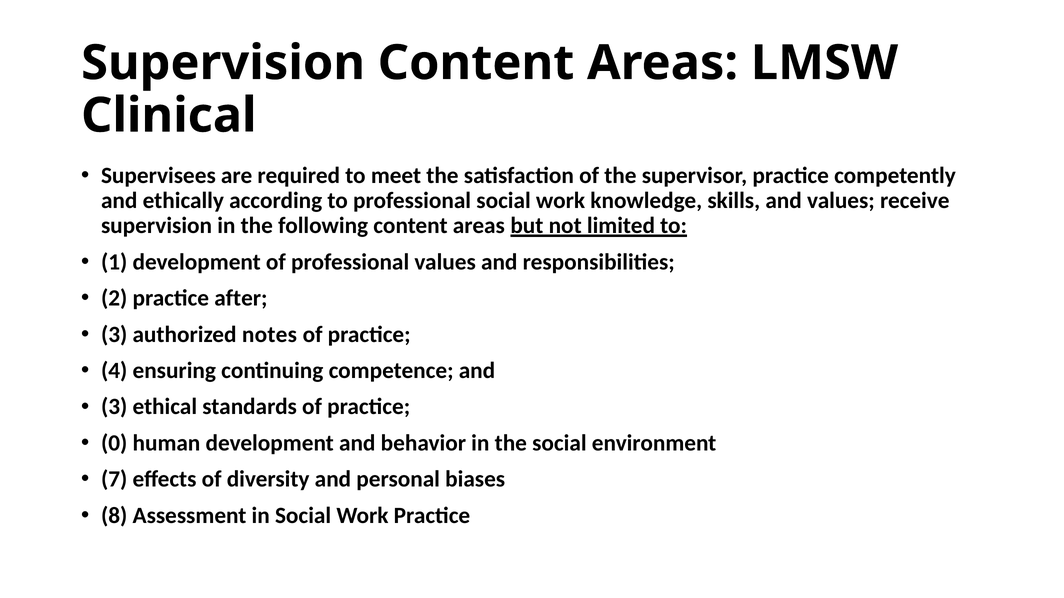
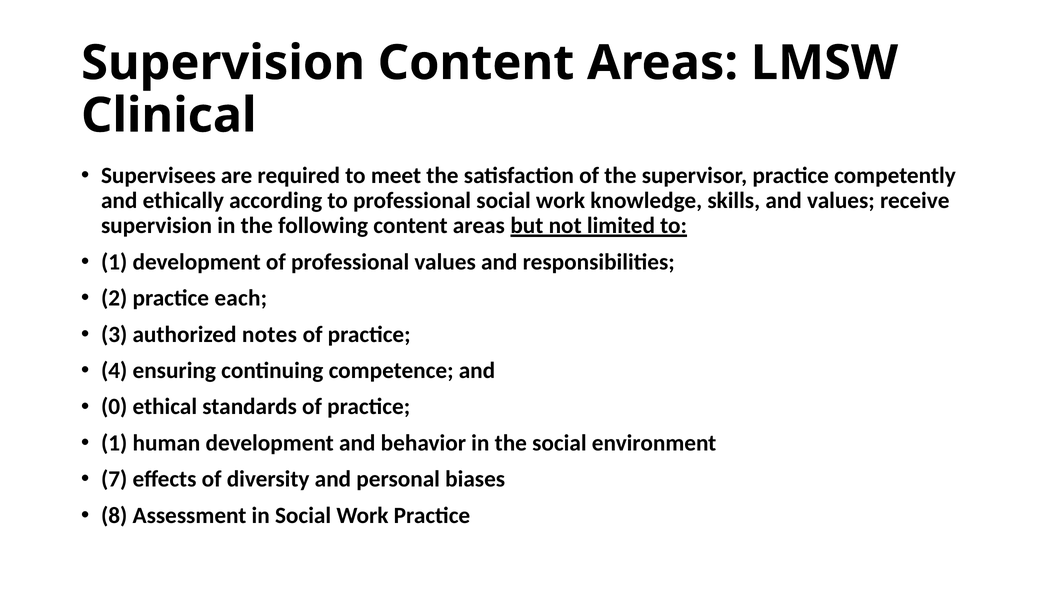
after: after -> each
3 at (114, 407): 3 -> 0
0 at (114, 443): 0 -> 1
